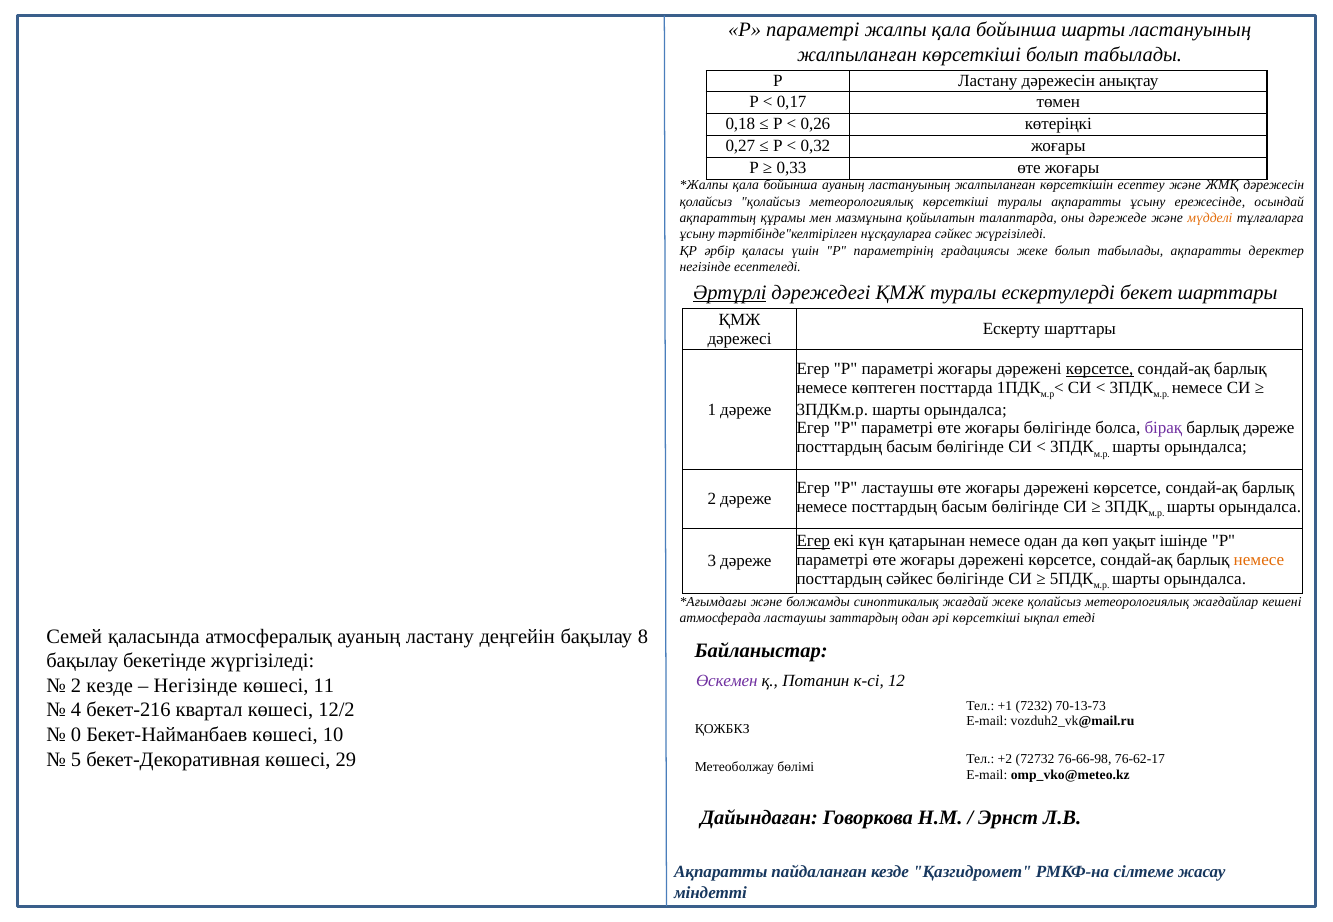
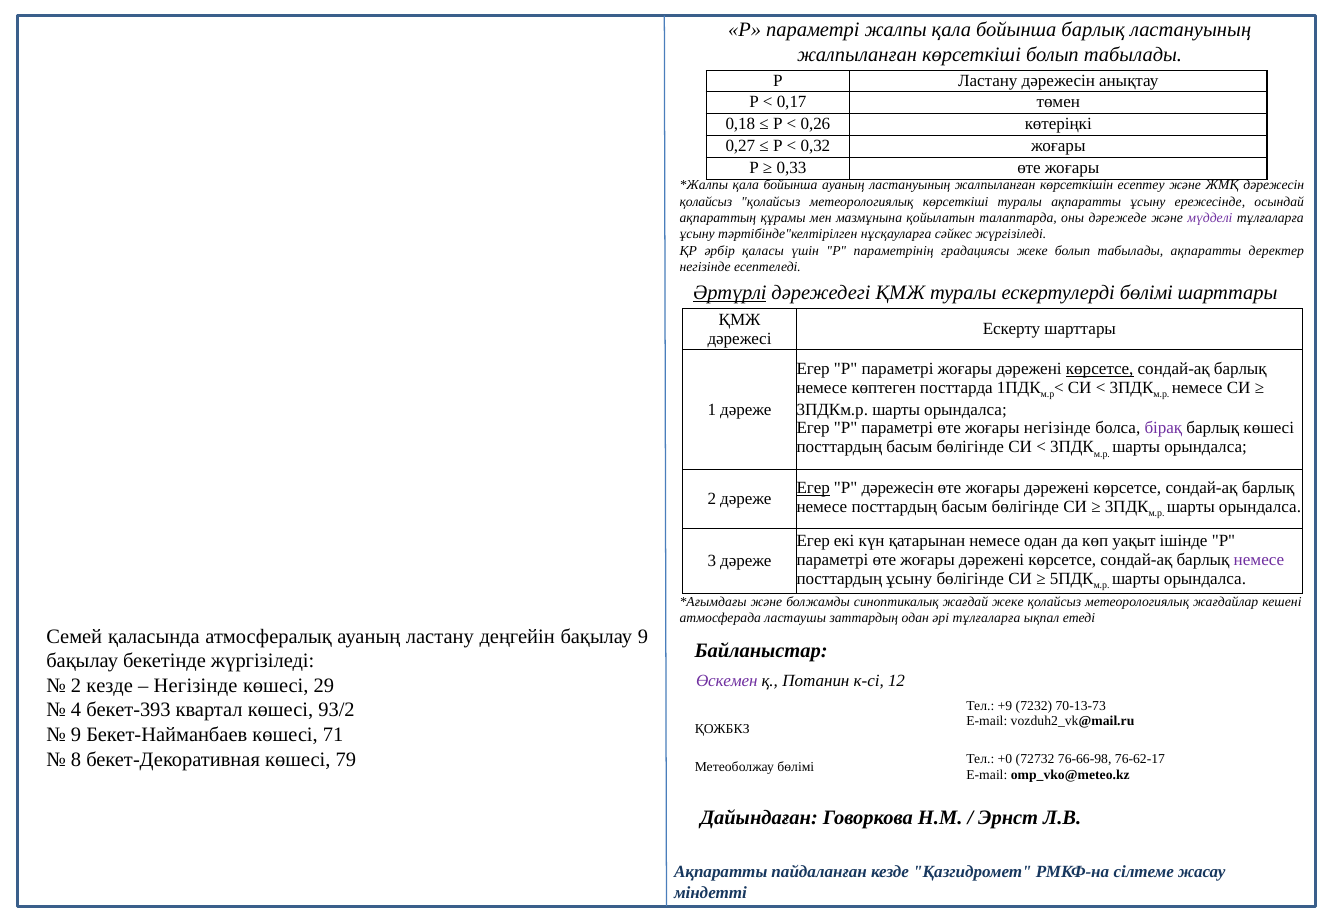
бойынша шарты: шарты -> барлық
мүдделі colour: orange -> purple
ескертулерді бекет: бекет -> бөлімі
жоғары бөлігінде: бөлігінде -> негізінде
барлық дәреже: дәреже -> көшесі
Егер at (813, 489) underline: none -> present
Р ластаушы: ластаушы -> дәрежесін
Егер at (813, 541) underline: present -> none
немесе at (1259, 560) colour: orange -> purple
посттардың сәйкес: сәйкес -> ұсыну
әрі көрсеткіші: көрсеткіші -> тұлғаларға
бақылау 8: 8 -> 9
11: 11 -> 29
+1: +1 -> +9
бекет-216: бекет-216 -> бекет-393
12/2: 12/2 -> 93/2
0 at (76, 735): 0 -> 9
10: 10 -> 71
5: 5 -> 8
29: 29 -> 79
+2: +2 -> +0
